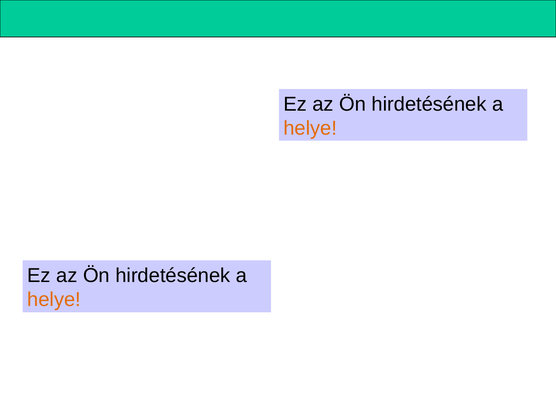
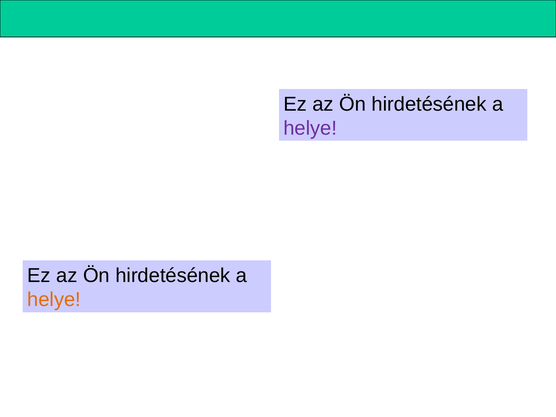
helye at (310, 128) colour: orange -> purple
